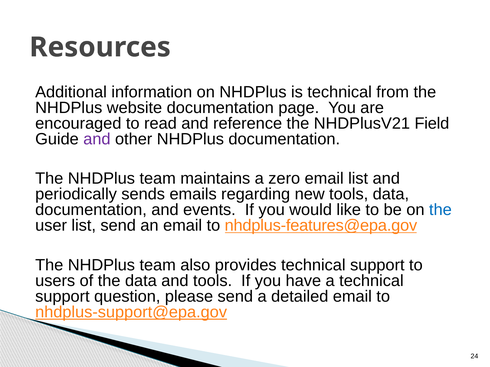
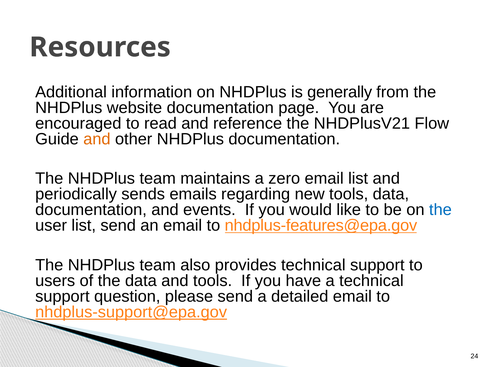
is technical: technical -> generally
Field: Field -> Flow
and at (97, 139) colour: purple -> orange
